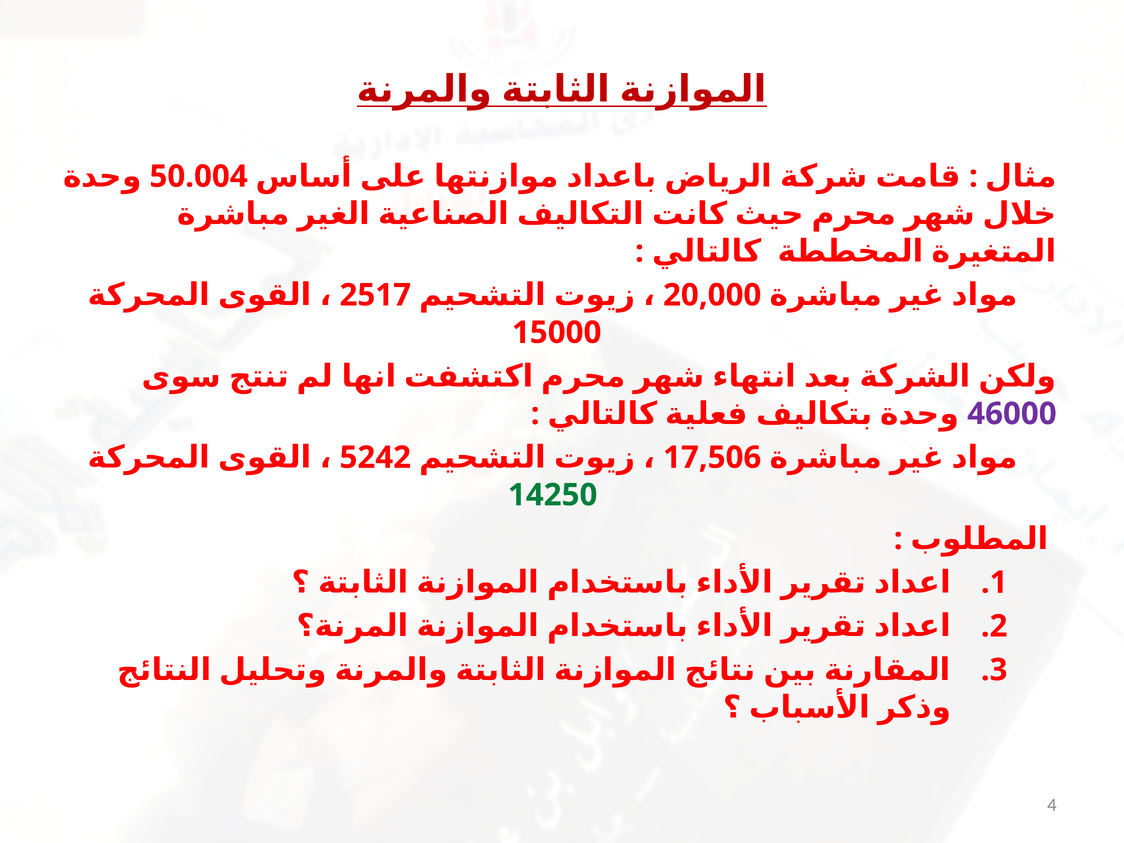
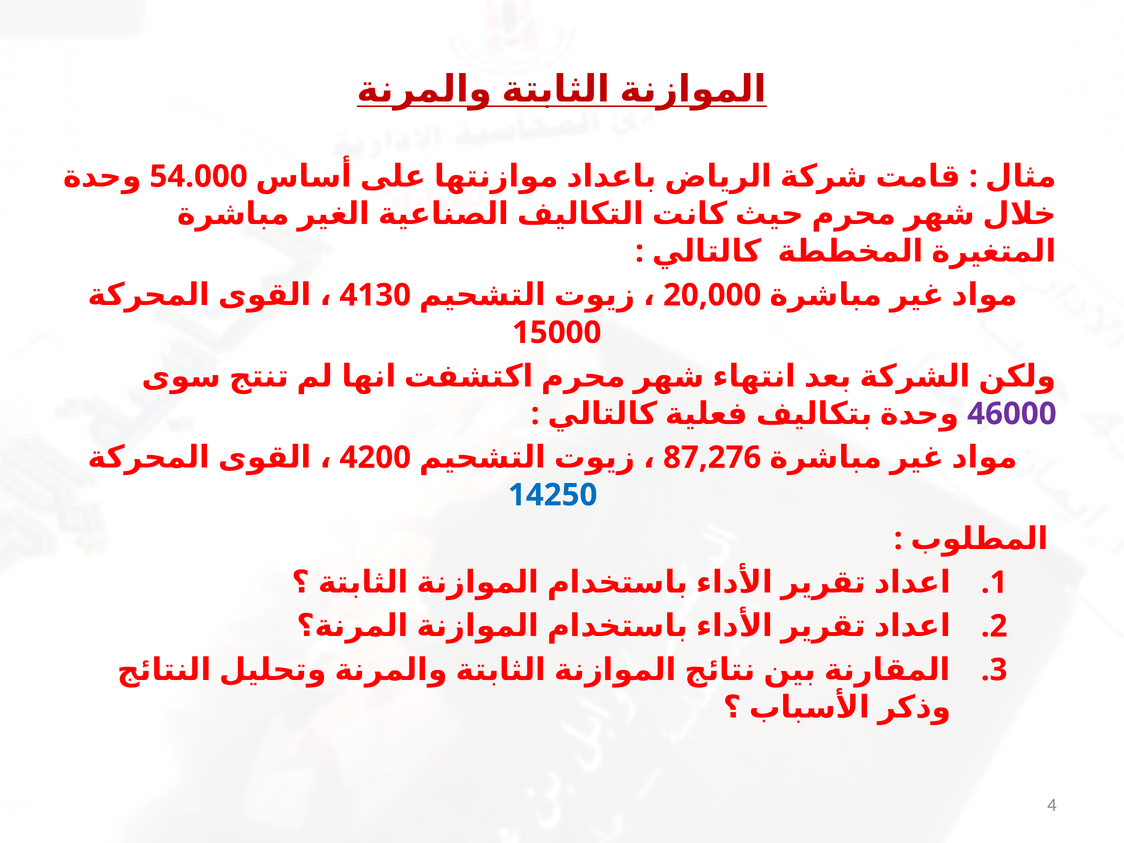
50.004: 50.004 -> 54.000
2517: 2517 -> 4130
5242: 5242 -> 4200
17,506: 17,506 -> 87,276
14250 colour: green -> blue
